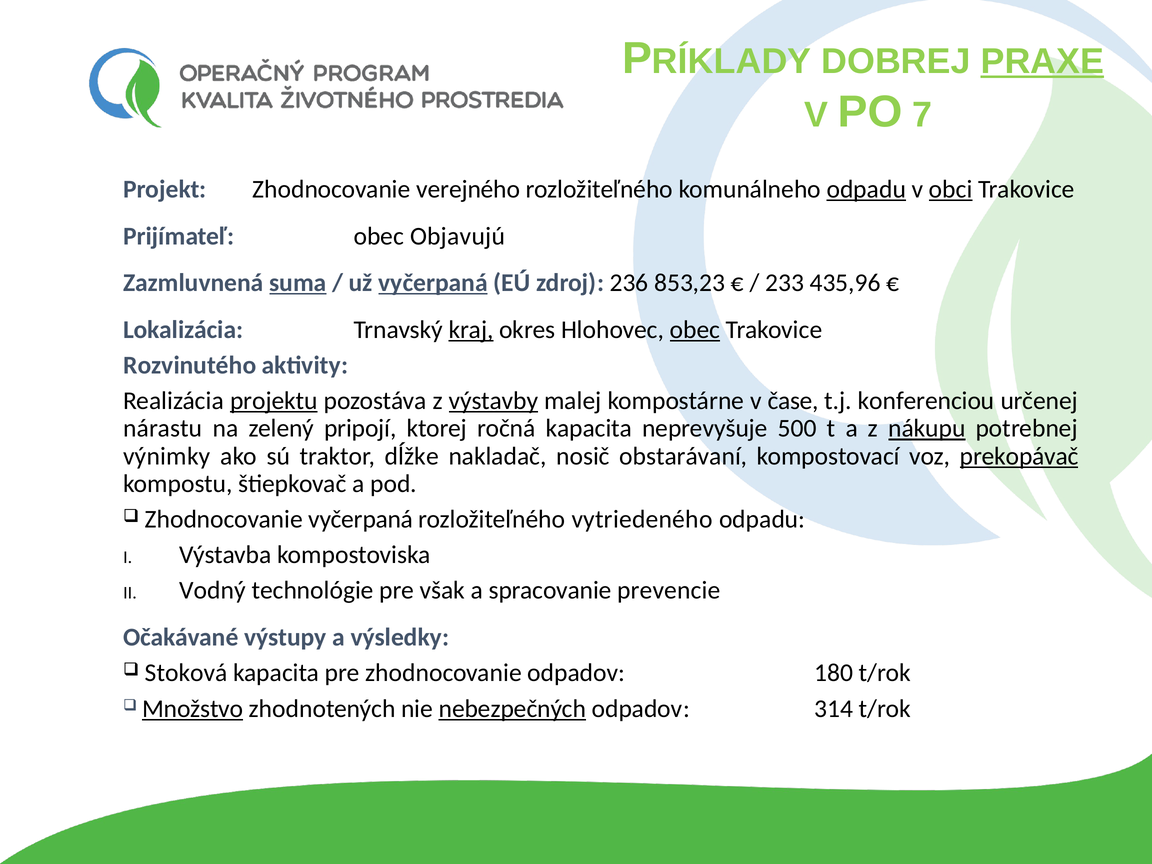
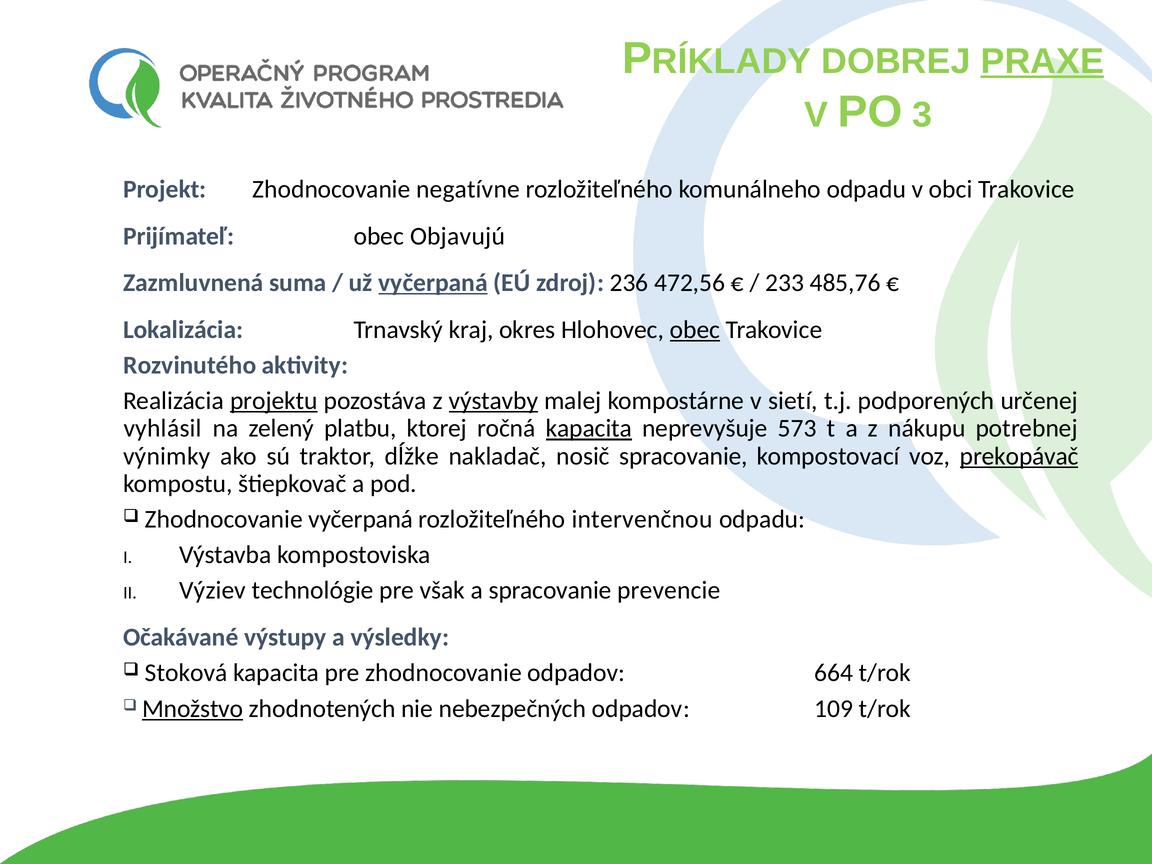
7: 7 -> 3
verejného: verejného -> negatívne
odpadu at (866, 189) underline: present -> none
obci underline: present -> none
suma underline: present -> none
853,23: 853,23 -> 472,56
435,96: 435,96 -> 485,76
kraj underline: present -> none
čase: čase -> sietí
konferenciou: konferenciou -> podporených
nárastu: nárastu -> vyhlásil
pripojí: pripojí -> platbu
kapacita at (589, 429) underline: none -> present
500: 500 -> 573
nákupu underline: present -> none
nosič obstarávaní: obstarávaní -> spracovanie
vytriedeného: vytriedeného -> intervenčnou
Vodný: Vodný -> Výziev
180: 180 -> 664
nebezpečných underline: present -> none
314: 314 -> 109
